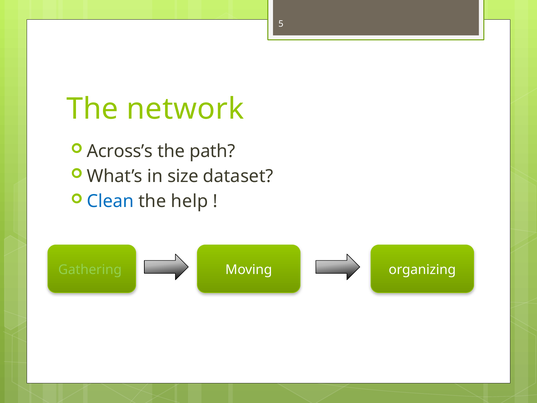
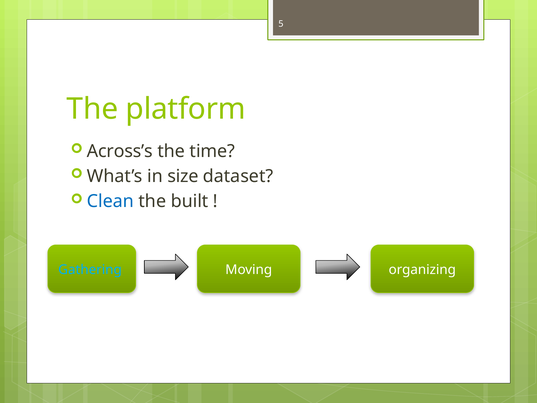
network: network -> platform
path: path -> time
help: help -> built
Gathering colour: light green -> light blue
